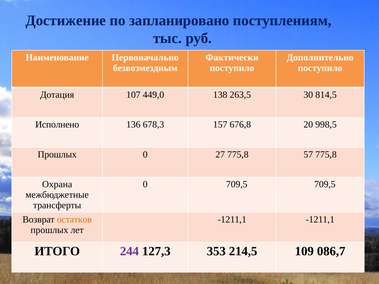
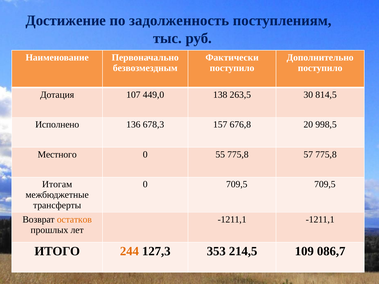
запланировано: запланировано -> задолженность
Прошлых at (57, 155): Прошлых -> Местного
27: 27 -> 55
Охрана: Охрана -> Итогам
244 colour: purple -> orange
